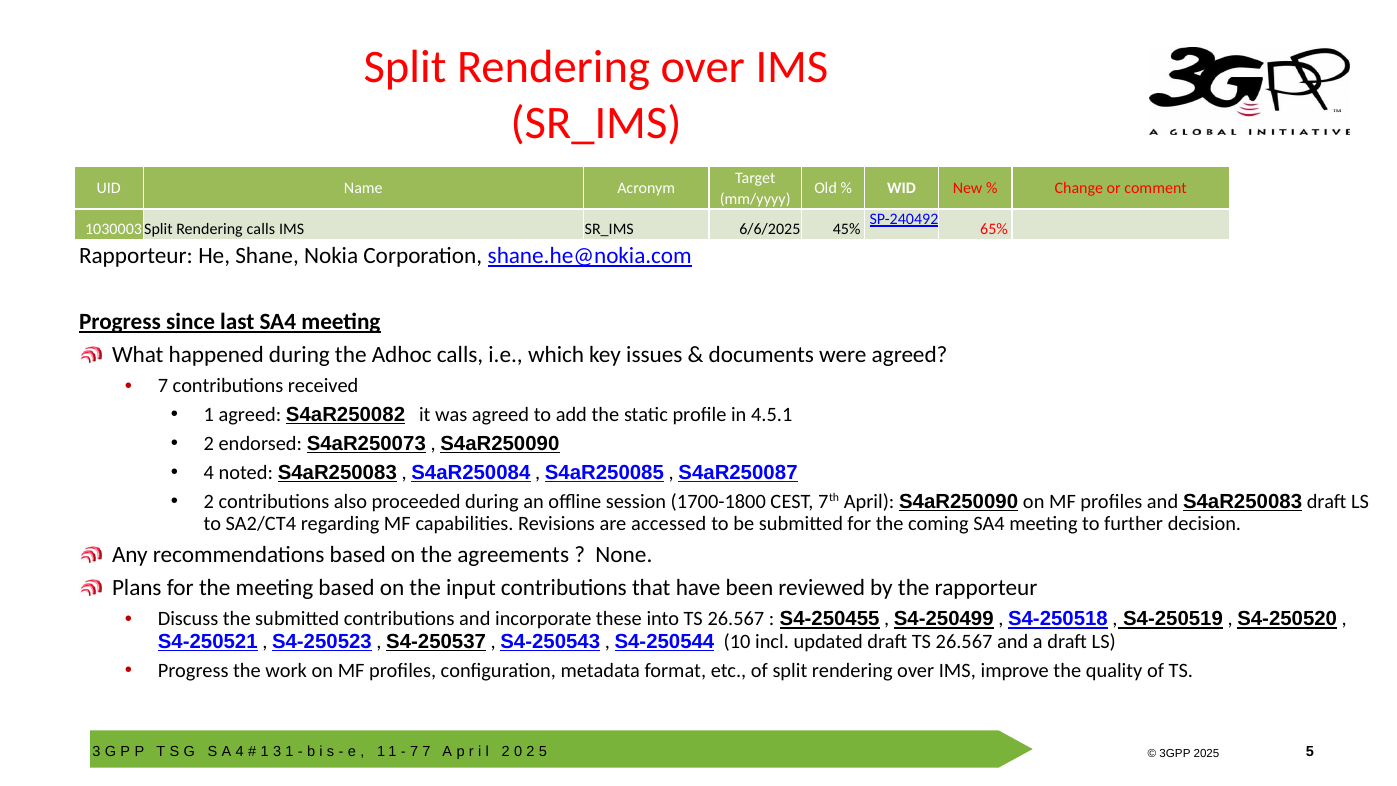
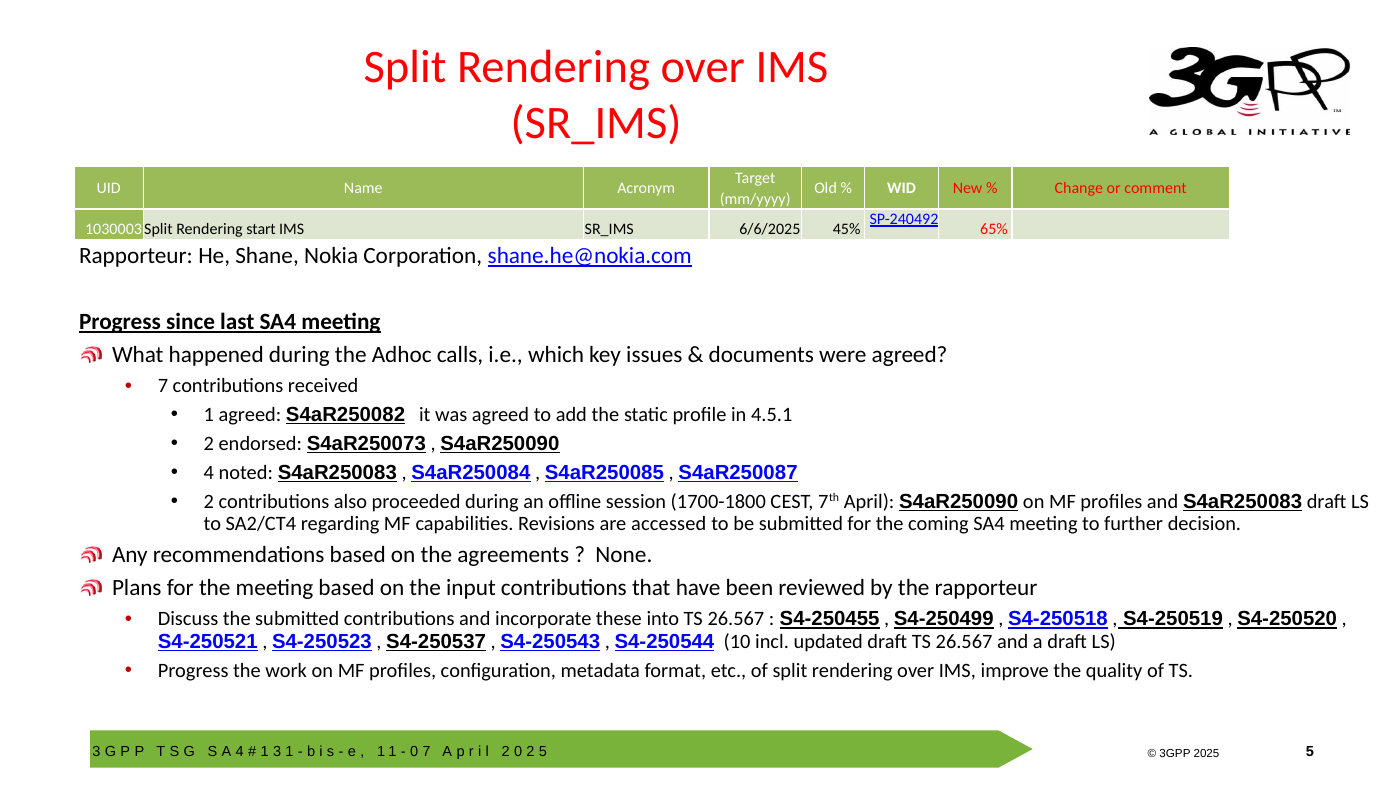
Rendering calls: calls -> start
7 at (414, 751): 7 -> 0
